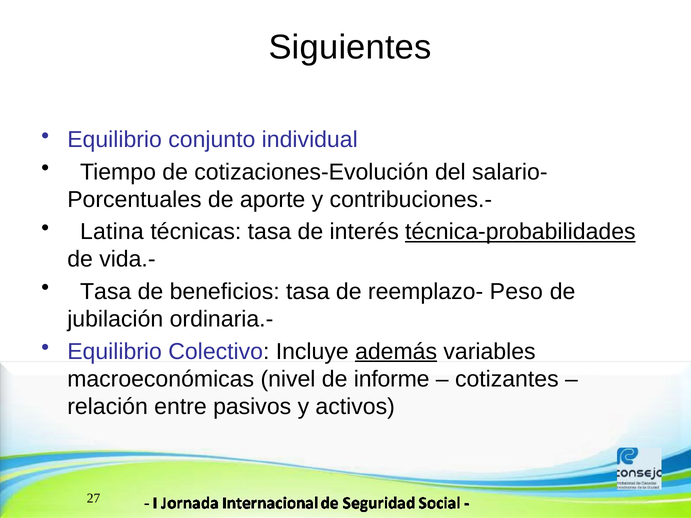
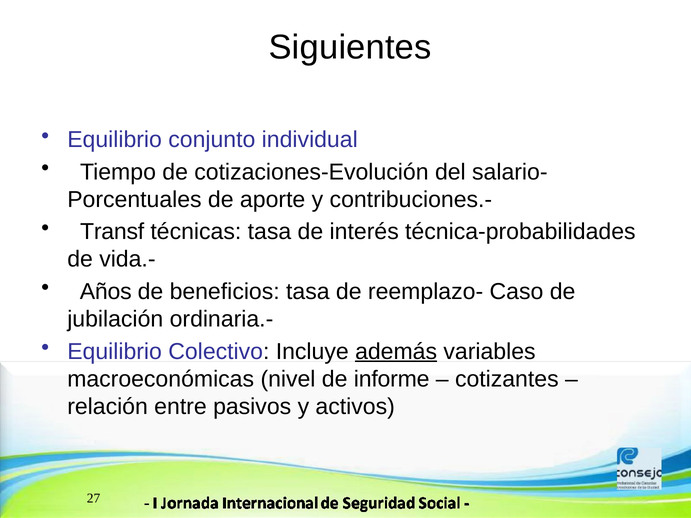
Latina: Latina -> Transf
técnica-probabilidades underline: present -> none
Tasa at (106, 292): Tasa -> Años
Peso: Peso -> Caso
